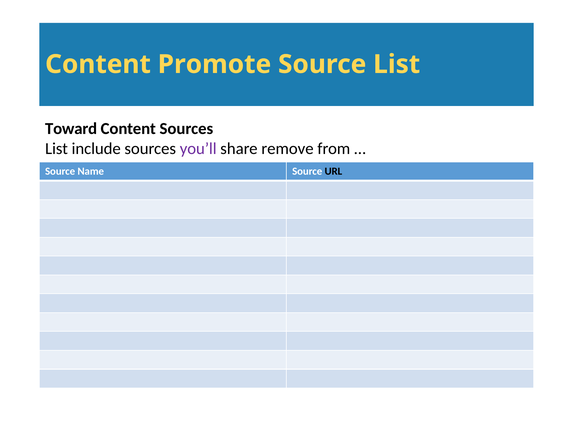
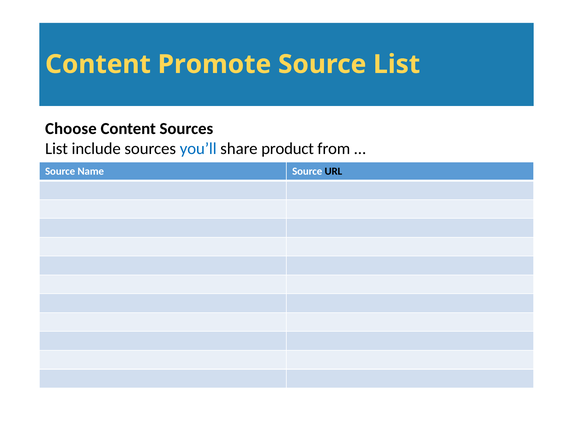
Toward: Toward -> Choose
you’ll colour: purple -> blue
remove: remove -> product
